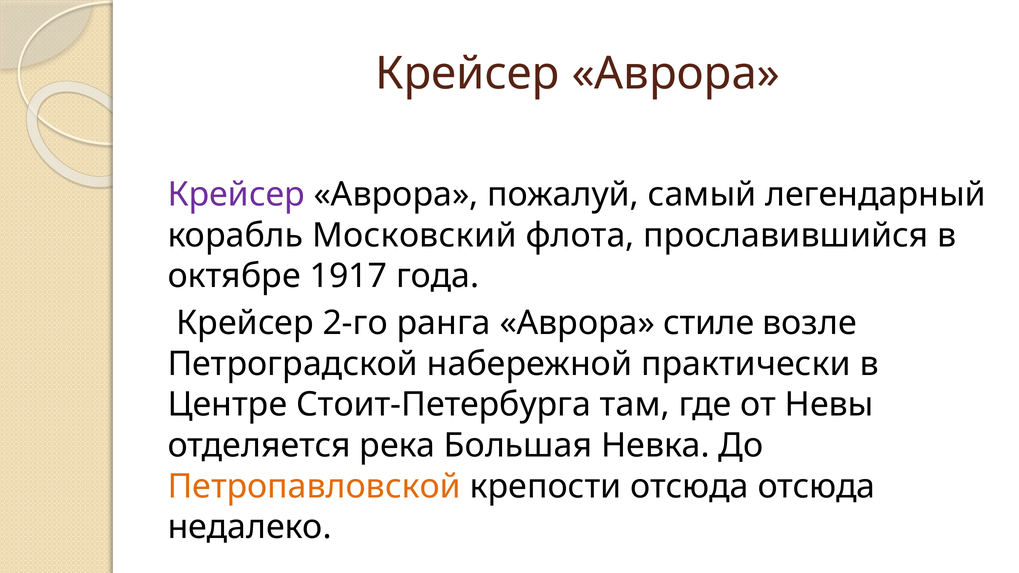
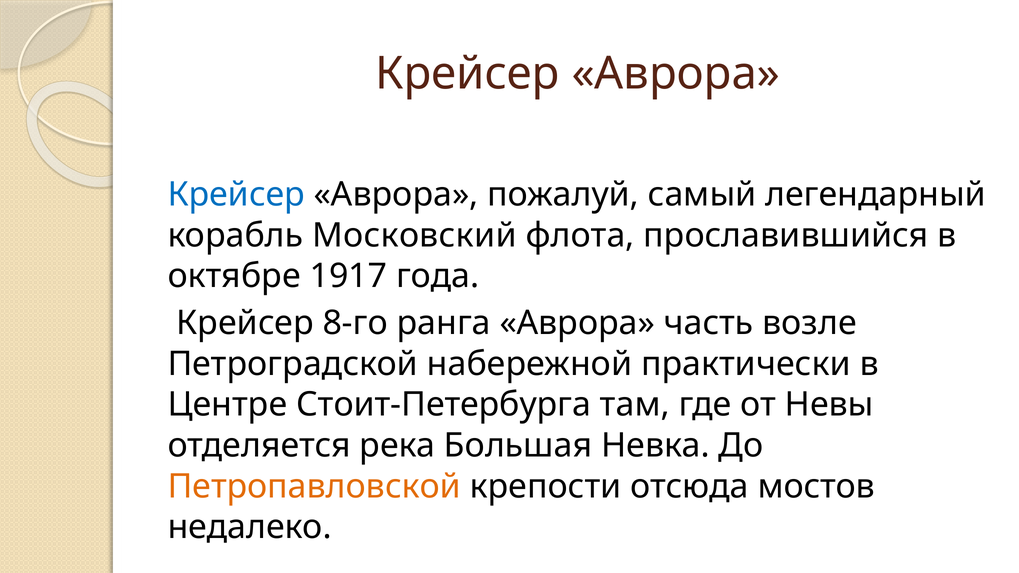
Крейсер at (236, 195) colour: purple -> blue
2-го: 2-го -> 8-го
стиле: стиле -> часть
отсюда отсюда: отсюда -> мостов
